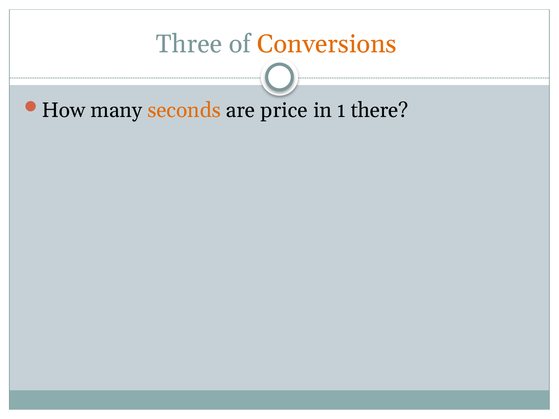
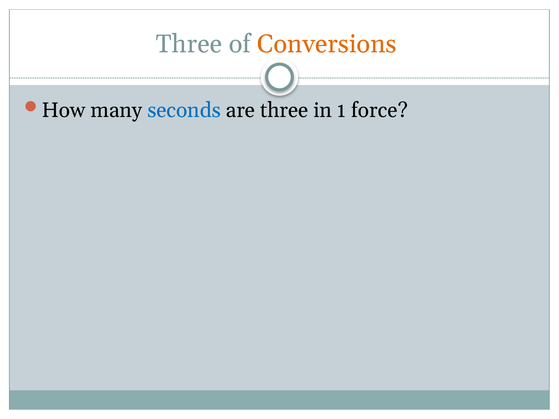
seconds colour: orange -> blue
are price: price -> three
there: there -> force
